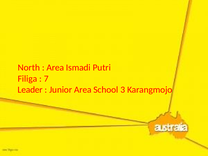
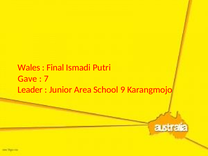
North: North -> Wales
Area at (55, 68): Area -> Final
Filiga: Filiga -> Gave
3: 3 -> 9
